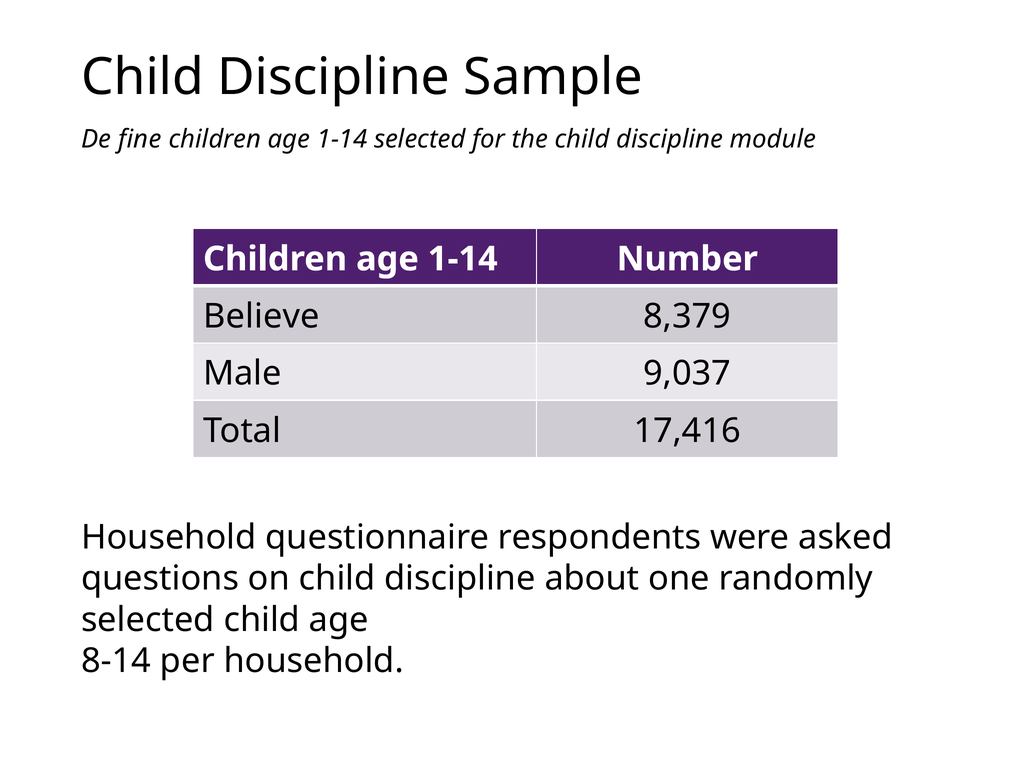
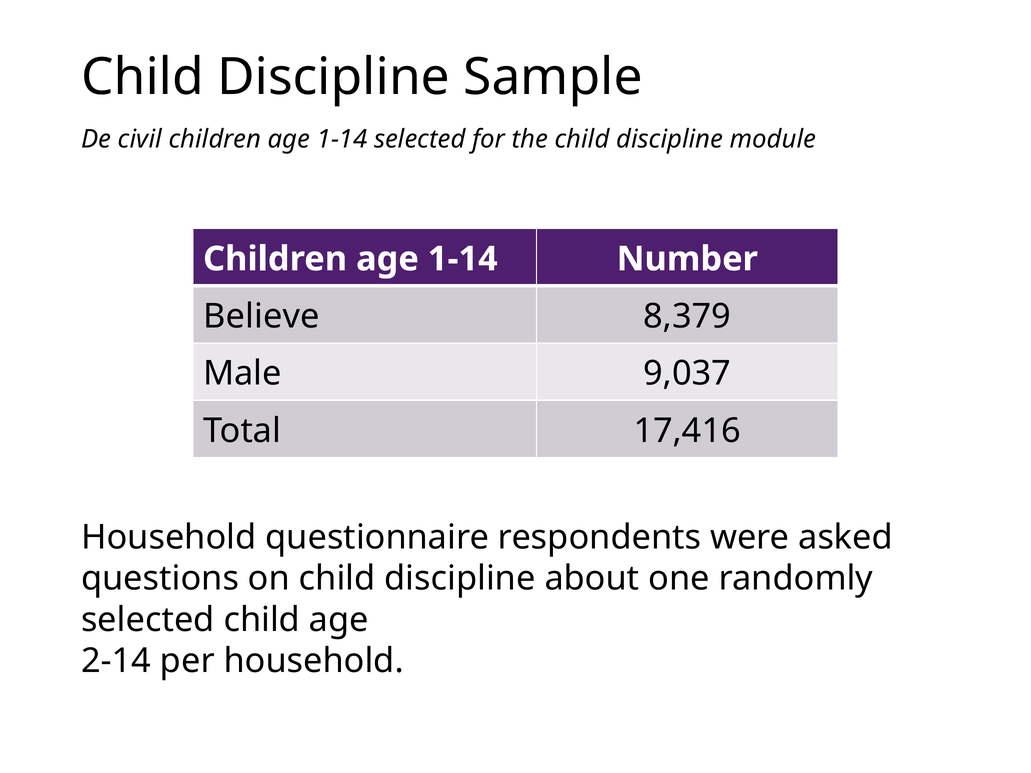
fine: fine -> civil
8-14: 8-14 -> 2-14
